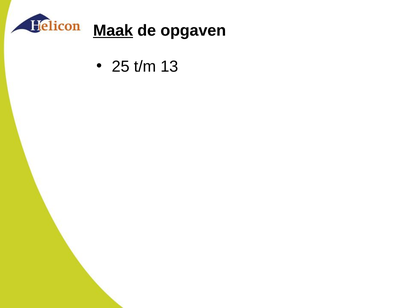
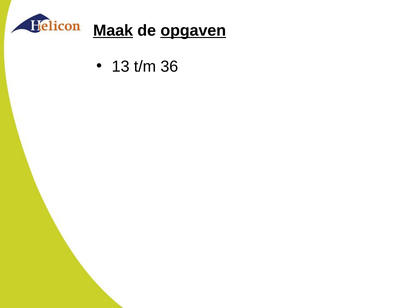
opgaven underline: none -> present
25: 25 -> 13
13: 13 -> 36
